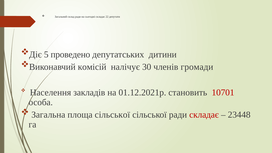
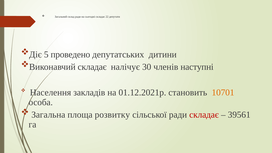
Виконавчий комісій: комісій -> складає
громади: громади -> наступні
10701 colour: red -> orange
площа сільської: сільської -> розвитку
23448: 23448 -> 39561
